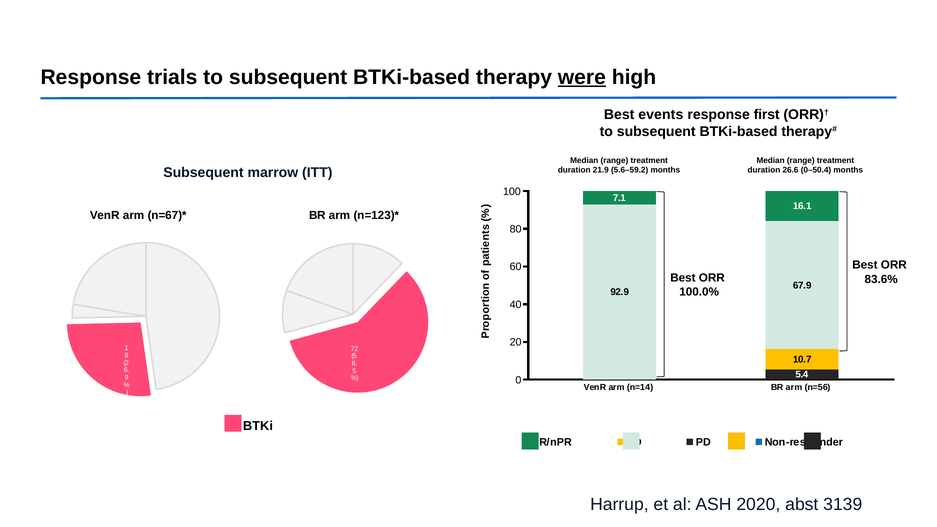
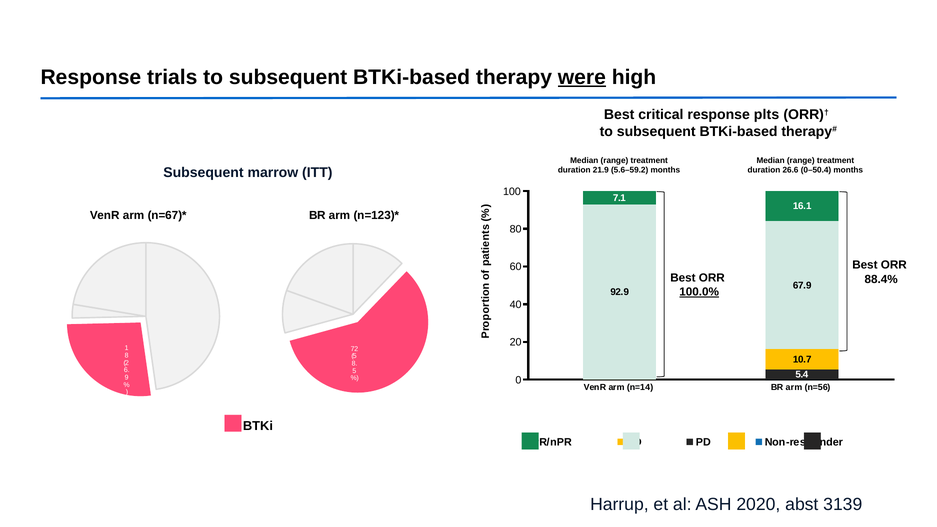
events: events -> critical
first: first -> plts
83.6%: 83.6% -> 88.4%
100.0% underline: none -> present
